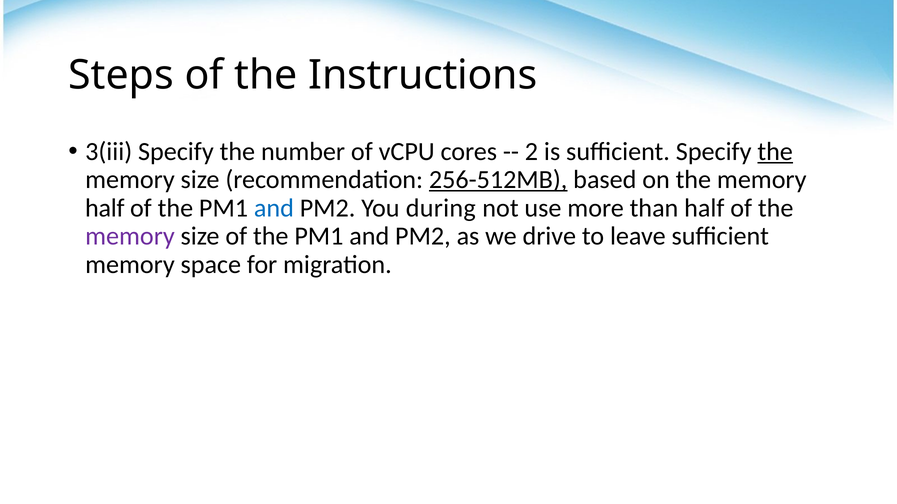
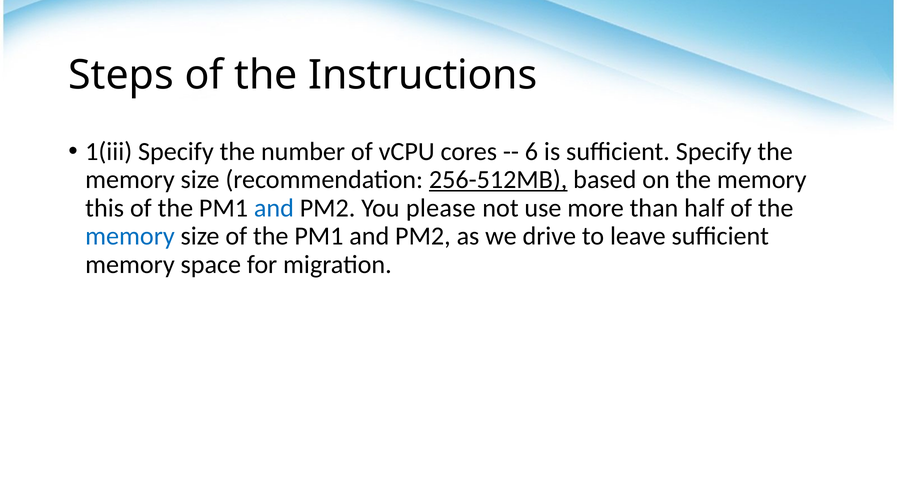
3(iii: 3(iii -> 1(iii
2: 2 -> 6
the at (775, 152) underline: present -> none
half at (105, 208): half -> this
during: during -> please
memory at (130, 236) colour: purple -> blue
